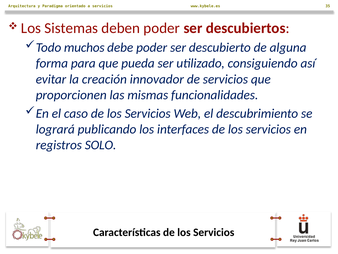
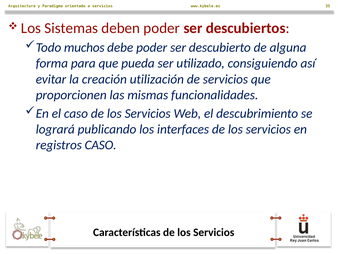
innovador: innovador -> utilización
registros SOLO: SOLO -> CASO
